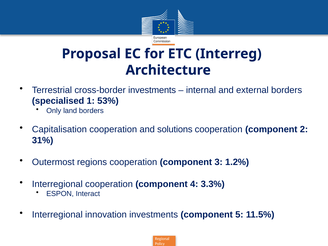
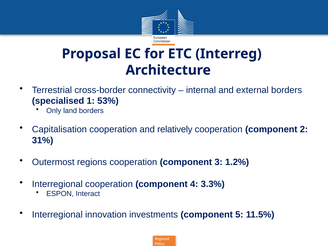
cross-border investments: investments -> connectivity
solutions: solutions -> relatively
